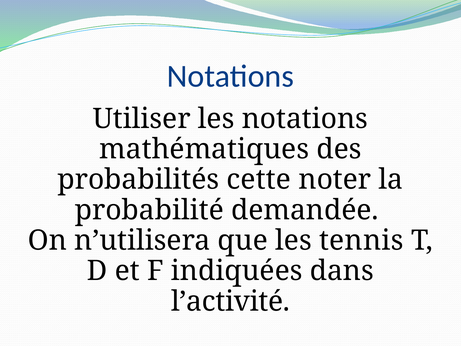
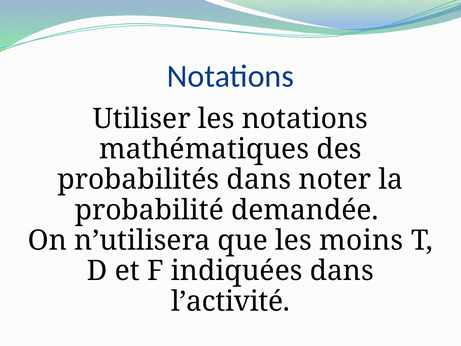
probabilités cette: cette -> dans
tennis: tennis -> moins
